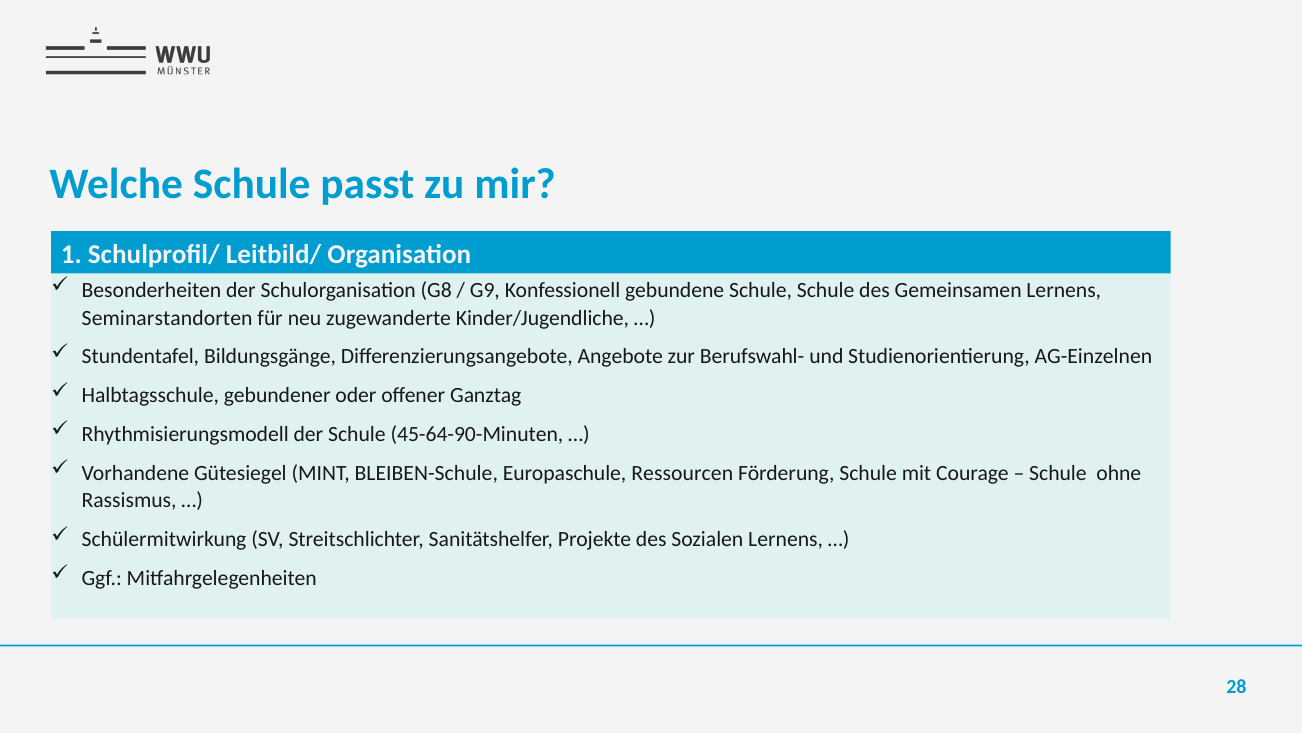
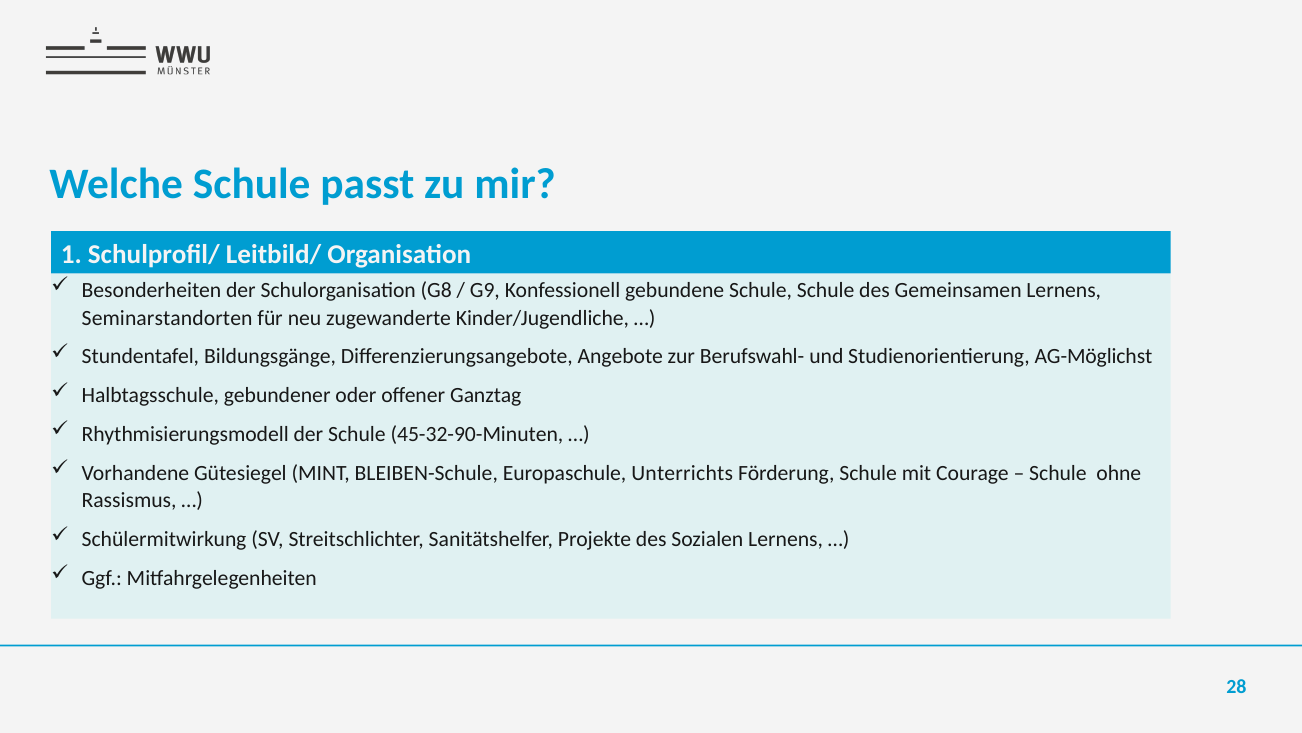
AG-Einzelnen: AG-Einzelnen -> AG-Möglichst
45-64-90-Minuten: 45-64-90-Minuten -> 45-32-90-Minuten
Ressourcen: Ressourcen -> Unterrichts
